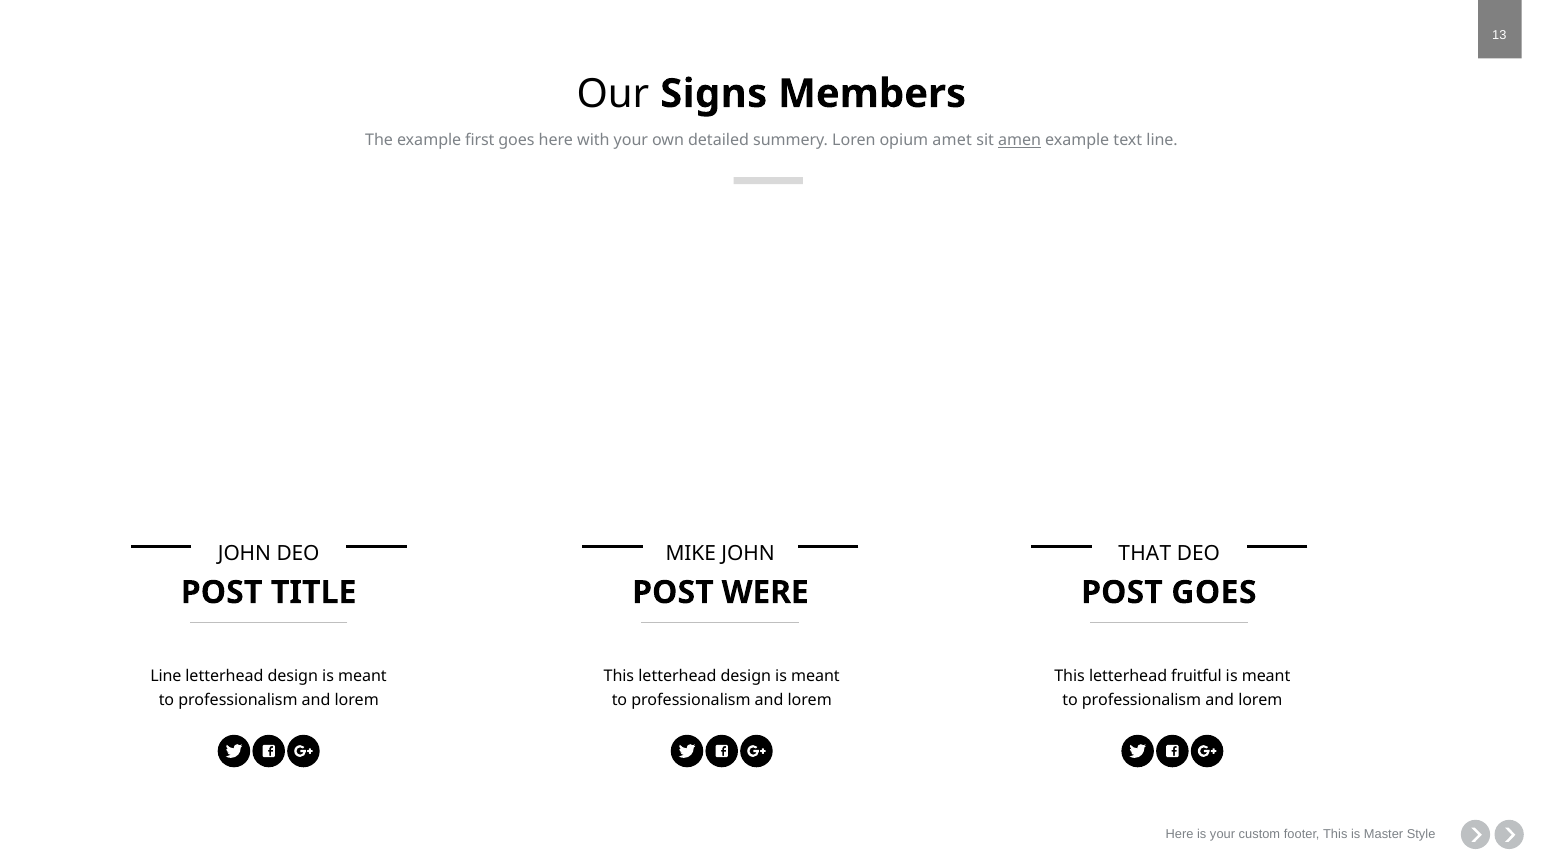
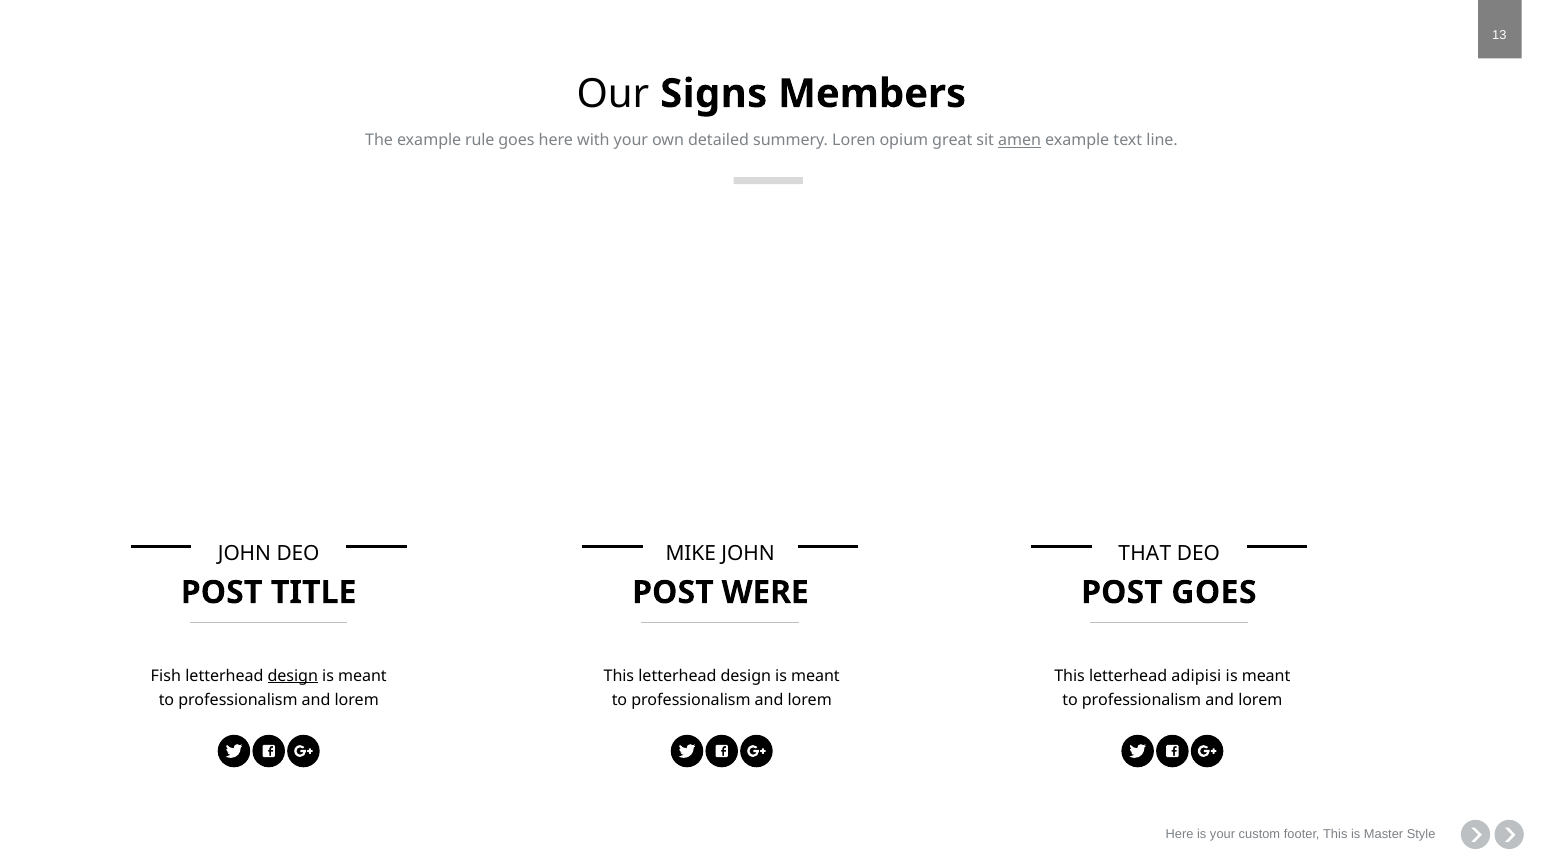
first: first -> rule
amet: amet -> great
Line at (166, 676): Line -> Fish
design at (293, 676) underline: none -> present
fruitful: fruitful -> adipisi
